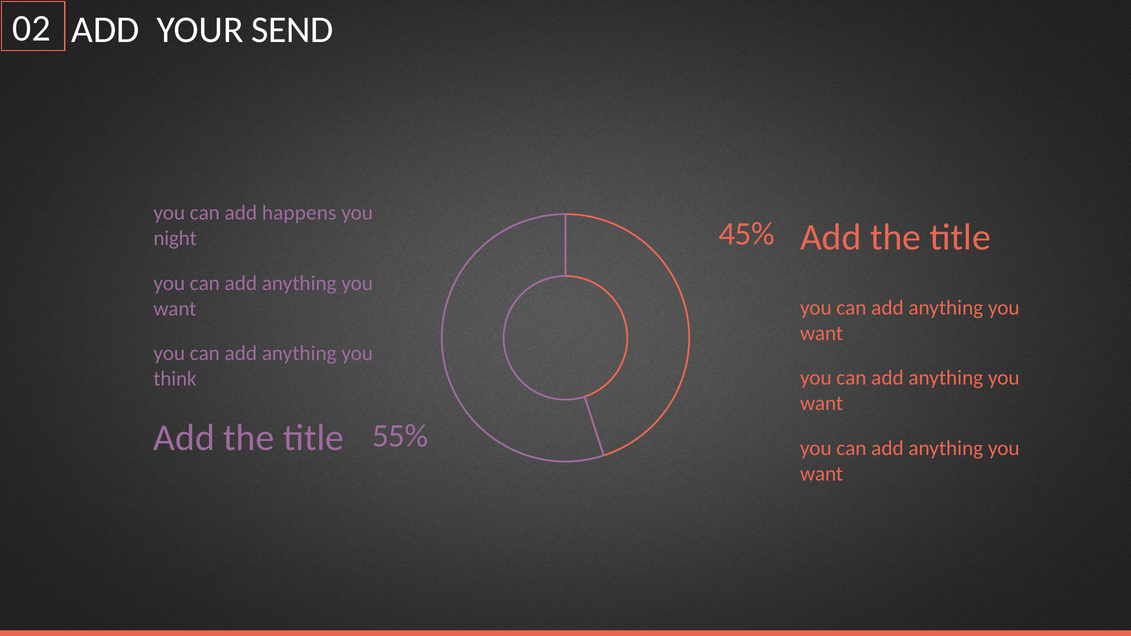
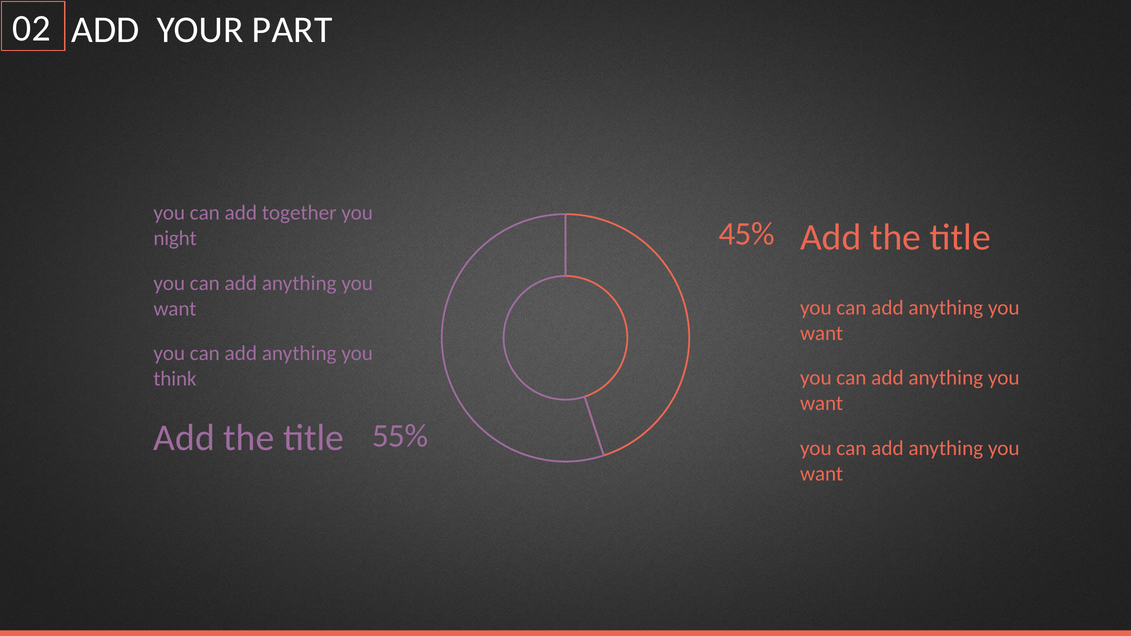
SEND: SEND -> PART
happens: happens -> together
